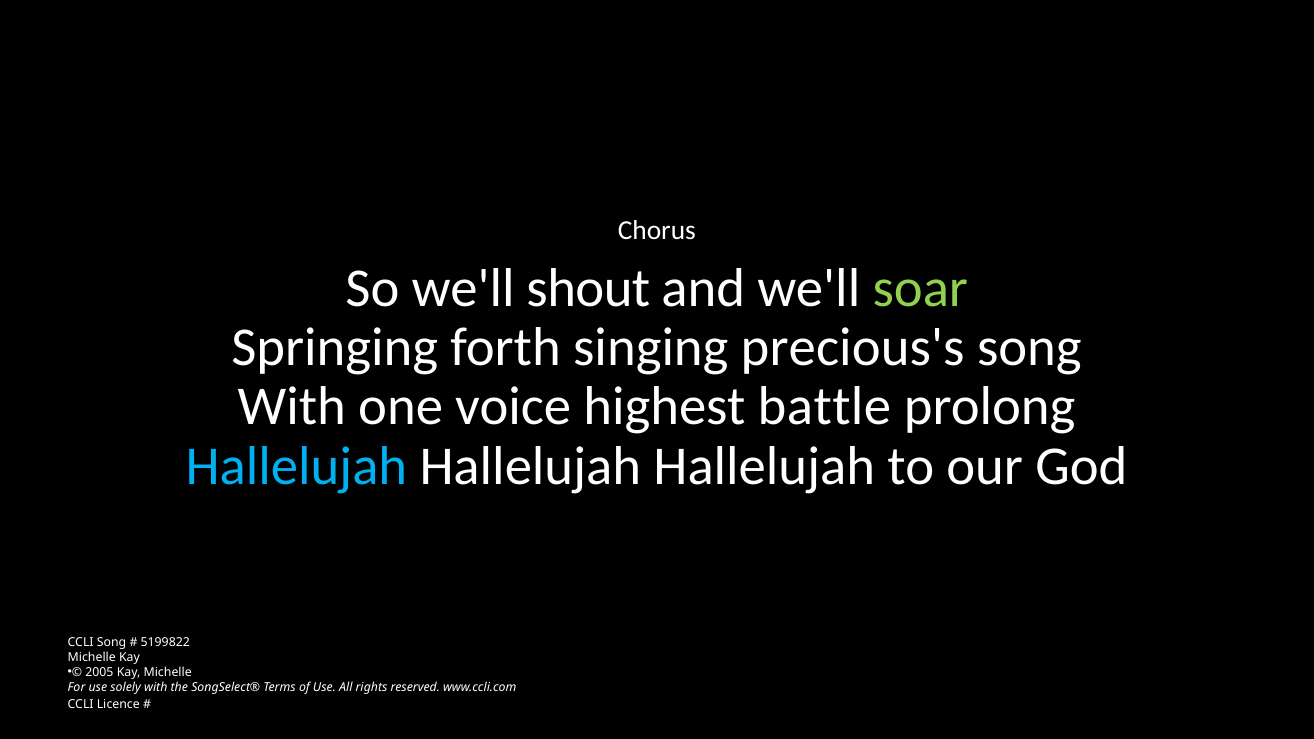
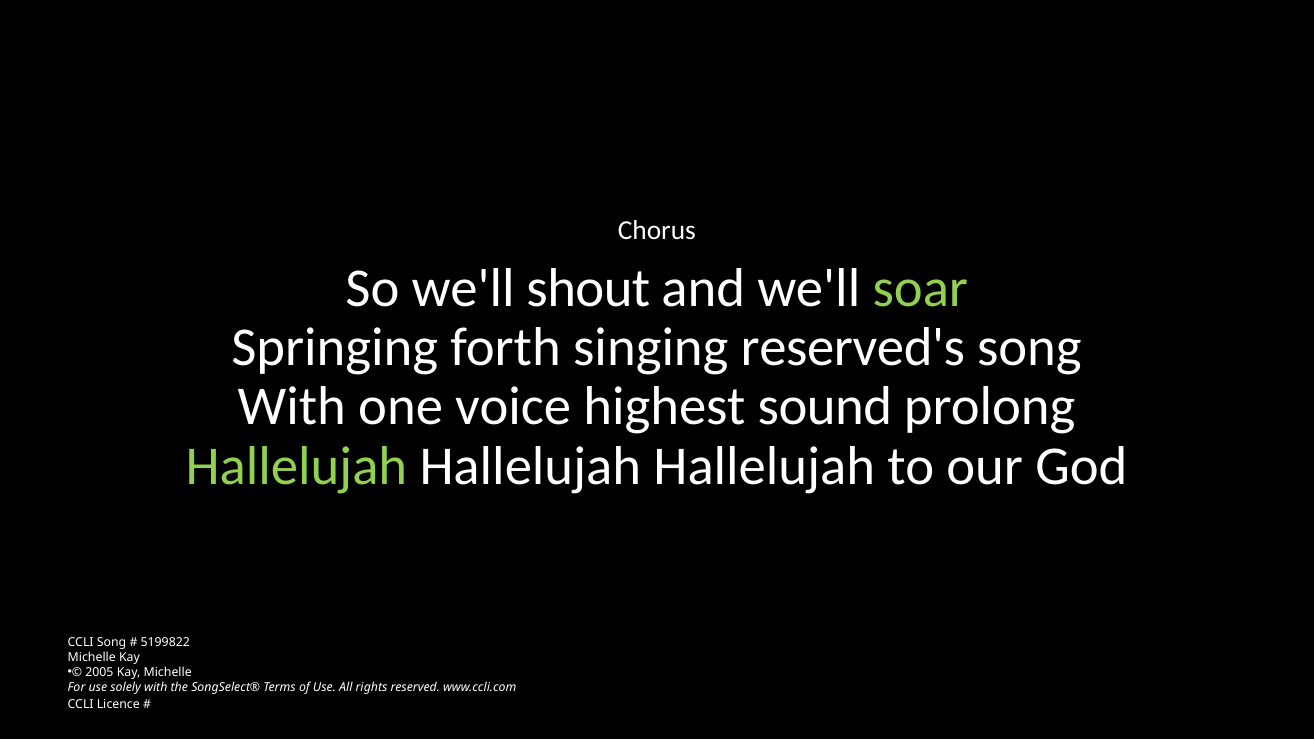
precious's: precious's -> reserved's
battle: battle -> sound
Hallelujah at (296, 466) colour: light blue -> light green
